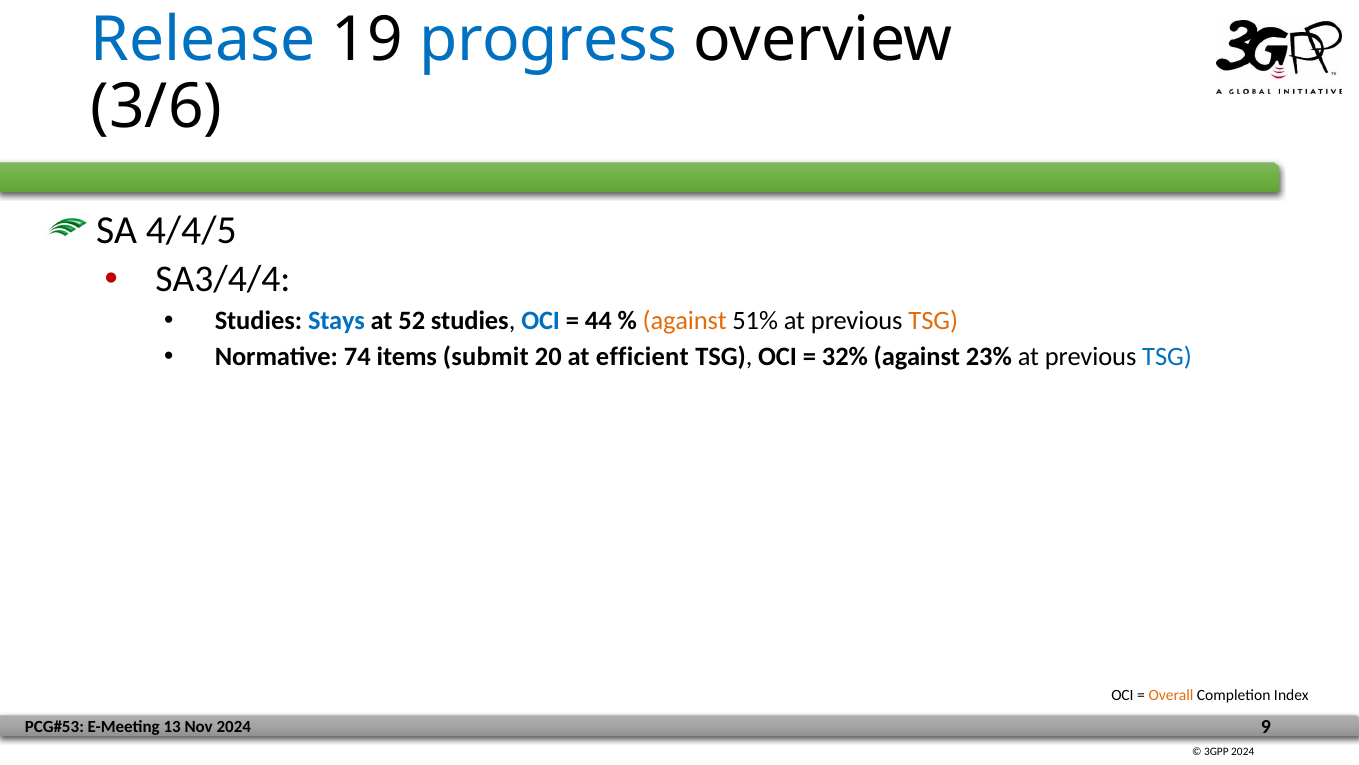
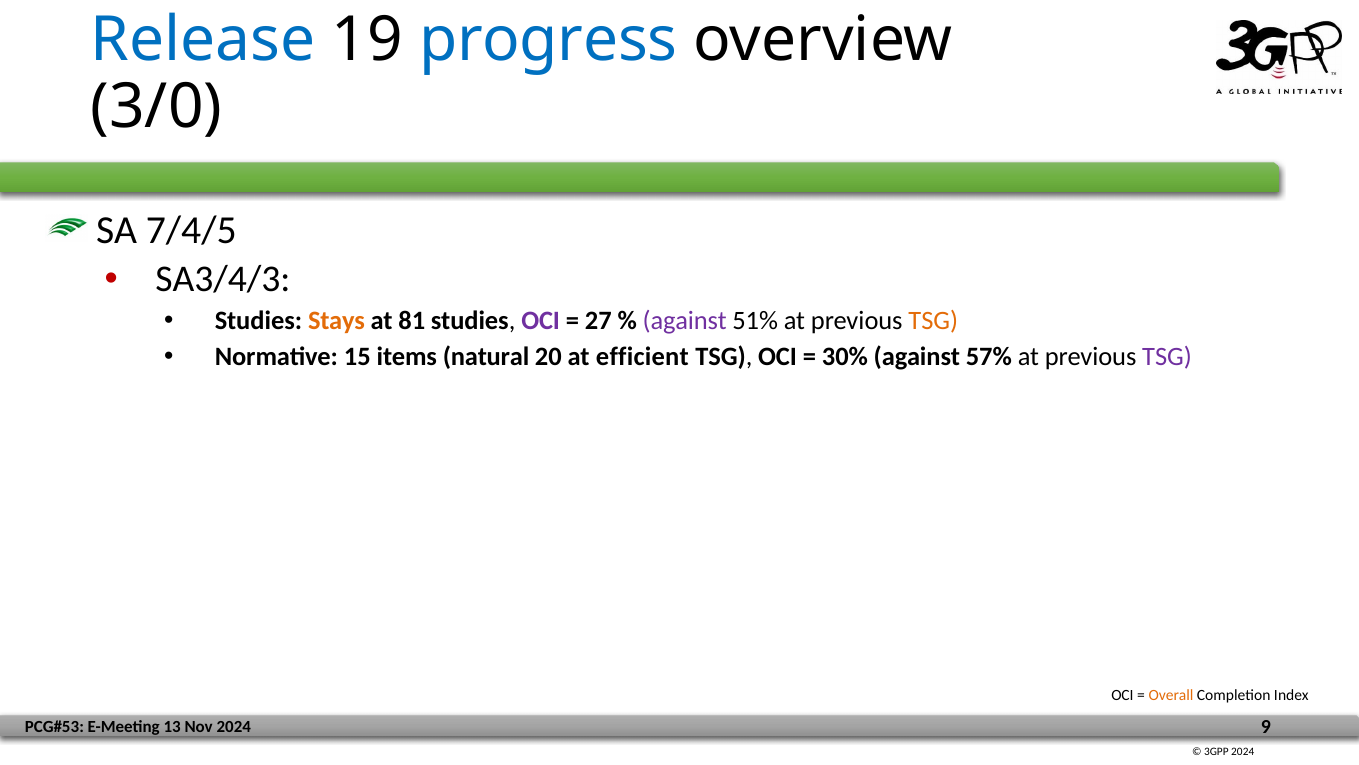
3/6: 3/6 -> 3/0
4/4/5: 4/4/5 -> 7/4/5
SA3/4/4: SA3/4/4 -> SA3/4/3
Stays colour: blue -> orange
52: 52 -> 81
OCI at (541, 321) colour: blue -> purple
44: 44 -> 27
against at (685, 321) colour: orange -> purple
74: 74 -> 15
submit: submit -> natural
32%: 32% -> 30%
23%: 23% -> 57%
TSG at (1167, 356) colour: blue -> purple
